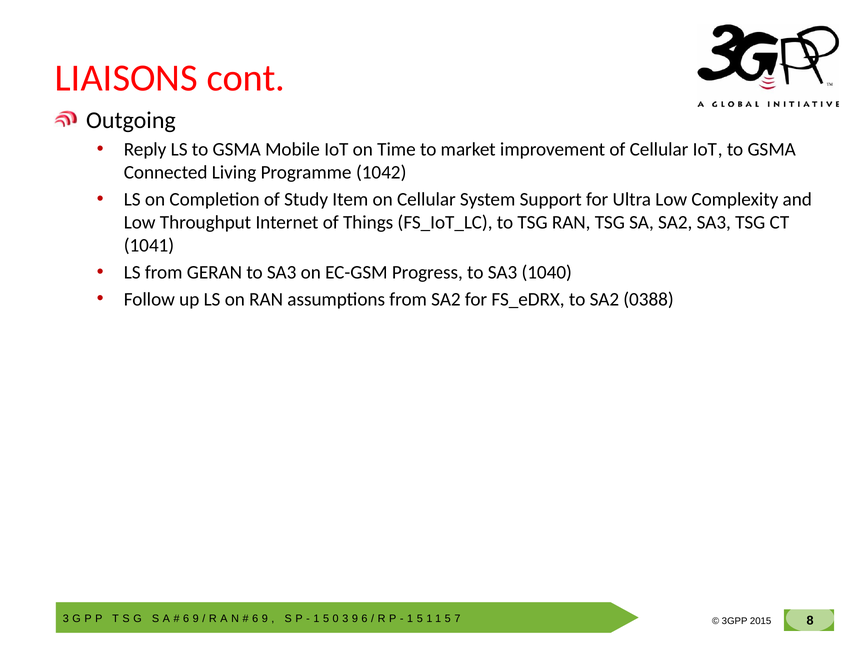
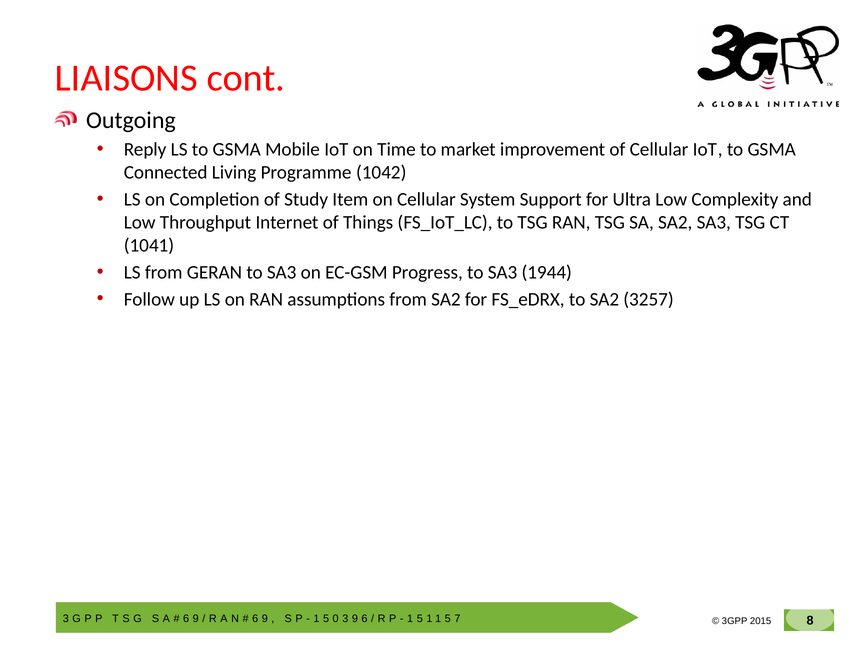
1040: 1040 -> 1944
0388: 0388 -> 3257
